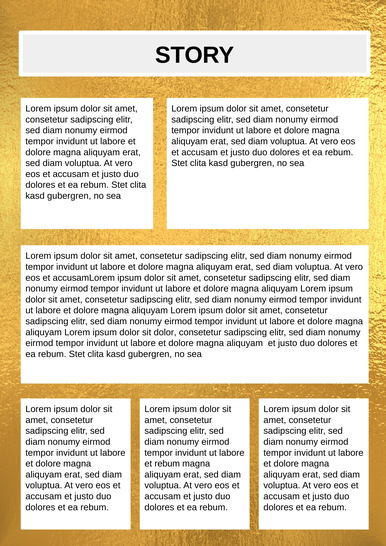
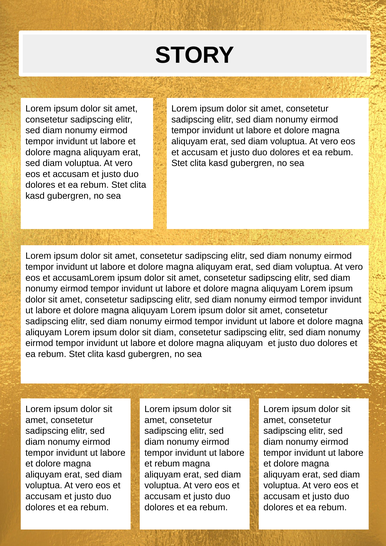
sit dolor: dolor -> diam
